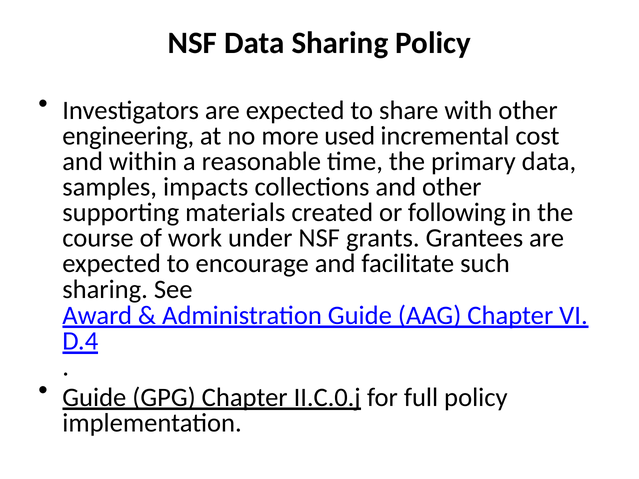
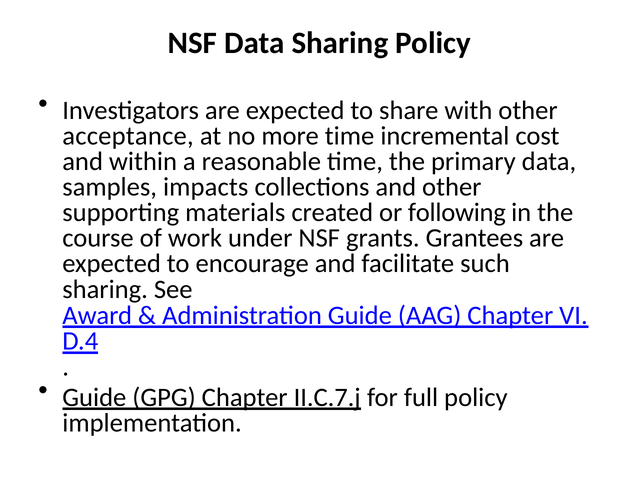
engineering: engineering -> acceptance
more used: used -> time
II.C.0.j: II.C.0.j -> II.C.7.j
